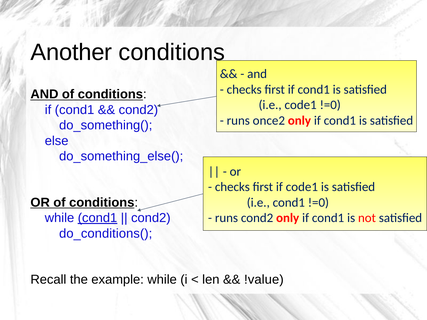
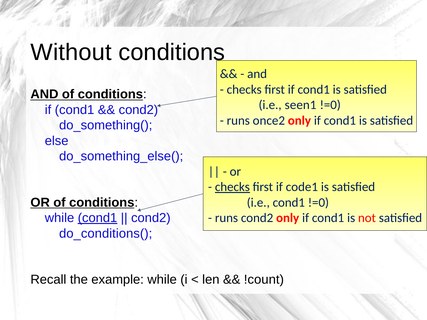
Another: Another -> Without
i.e code1: code1 -> seen1
checks at (232, 187) underline: none -> present
!value: !value -> !count
